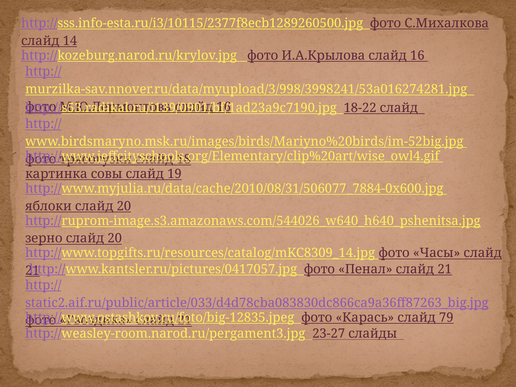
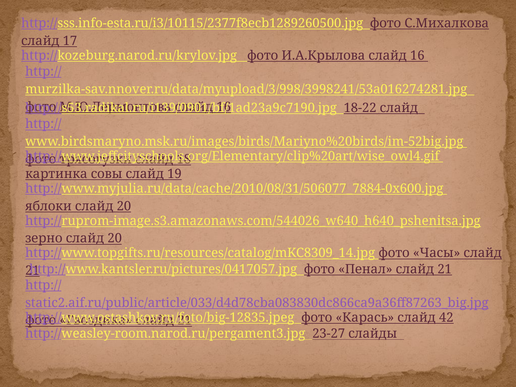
14: 14 -> 17
79: 79 -> 42
